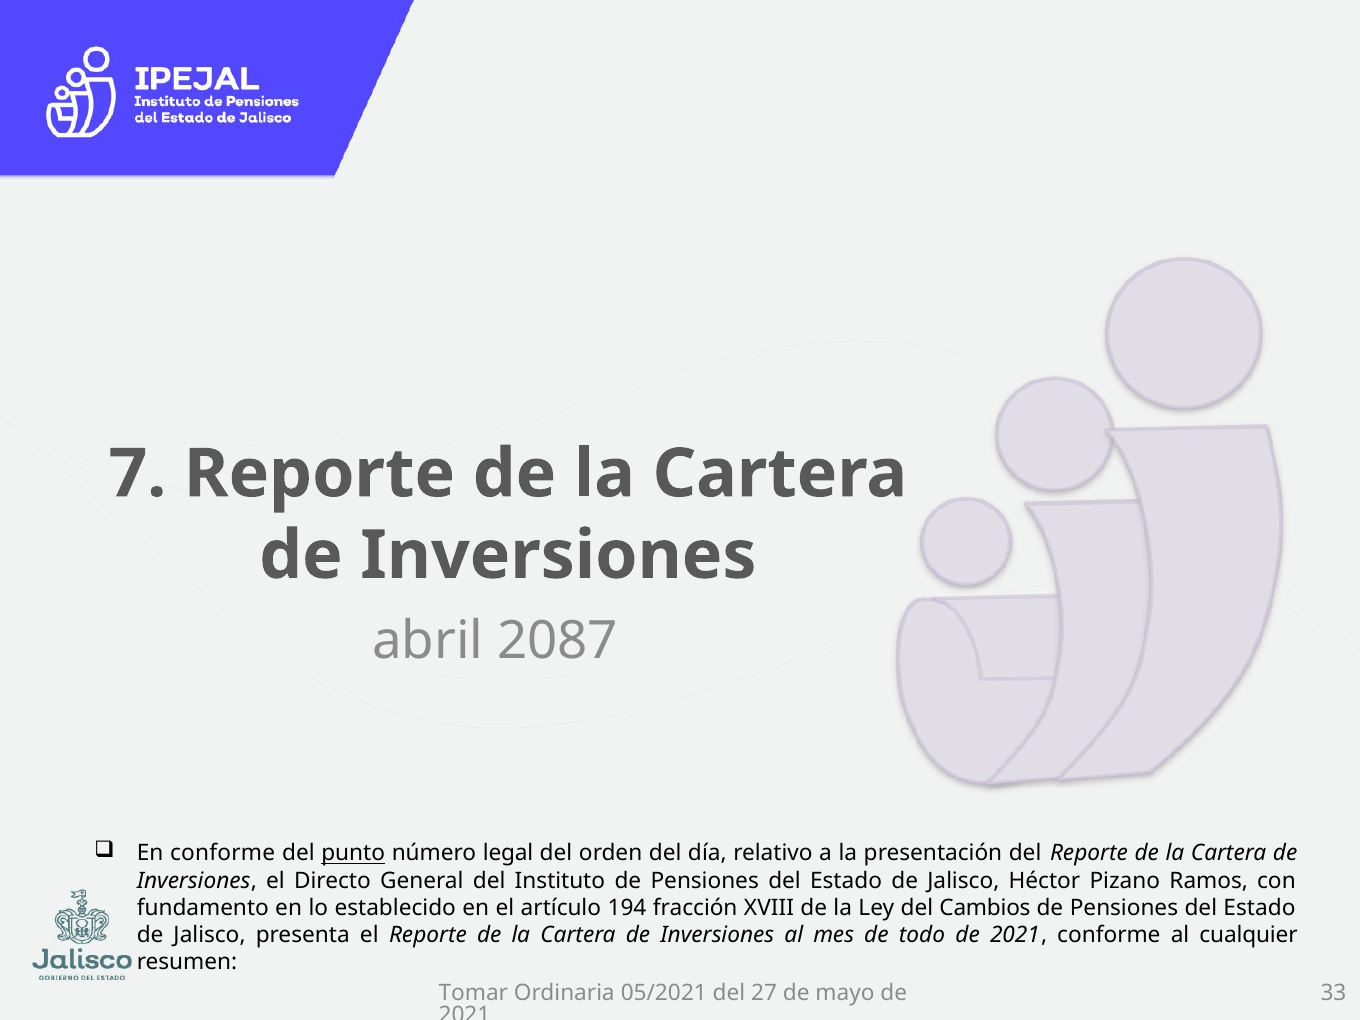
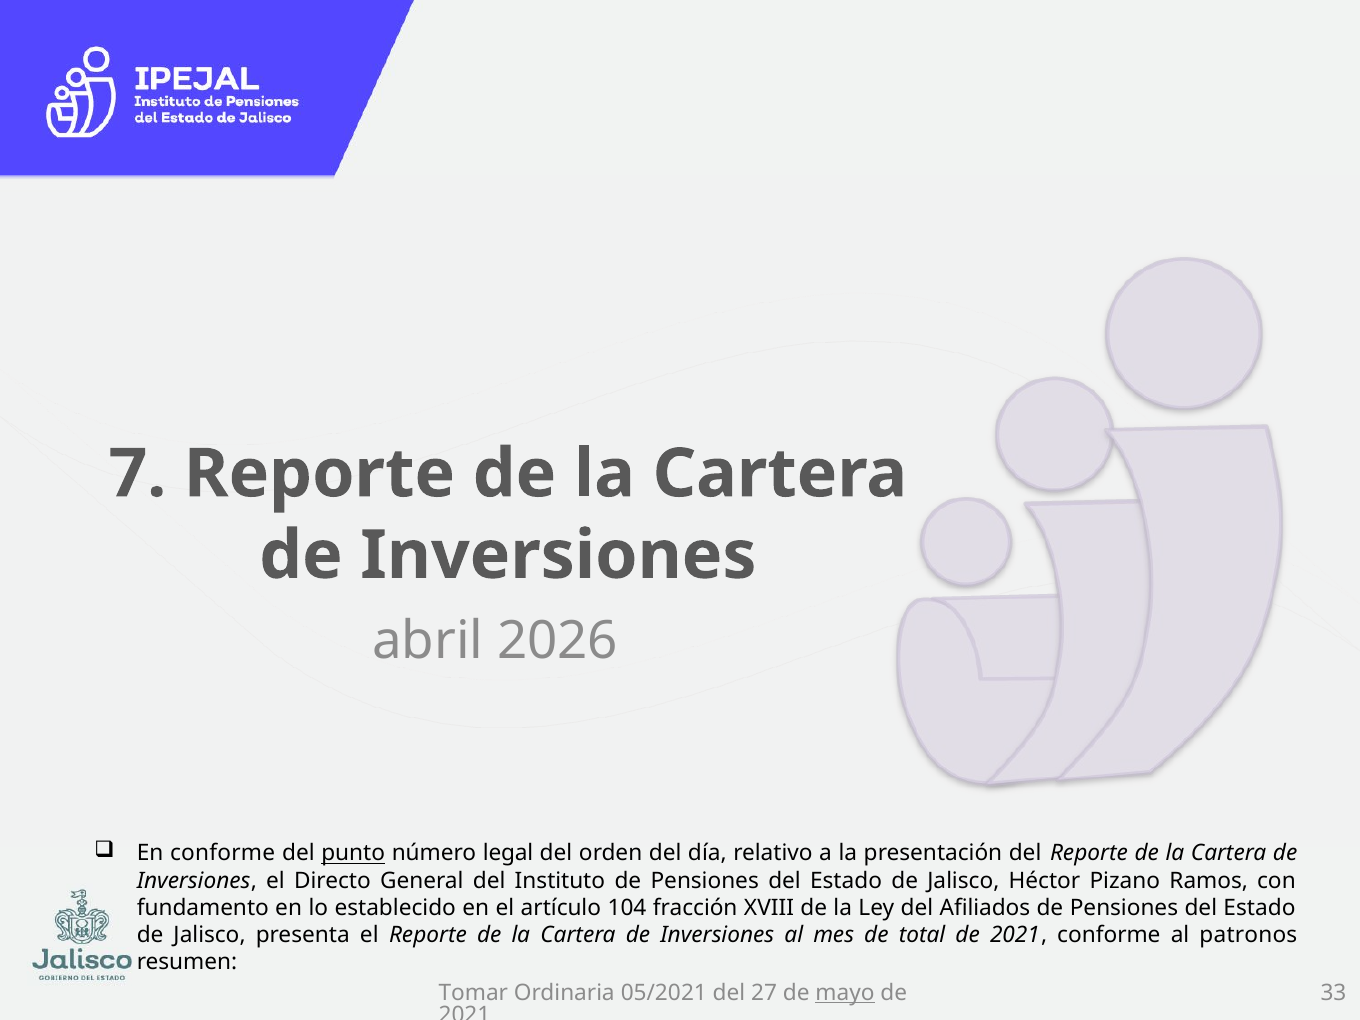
2087: 2087 -> 2026
194: 194 -> 104
Cambios: Cambios -> Afiliados
todo: todo -> total
cualquier: cualquier -> patronos
mayo underline: none -> present
